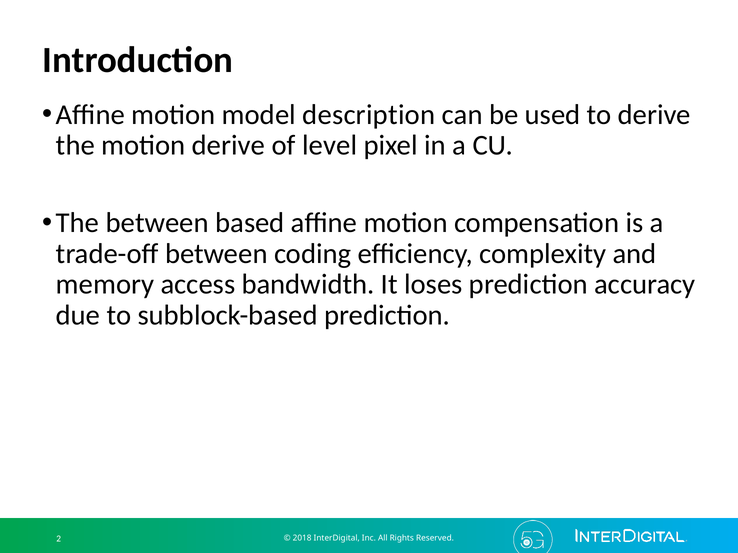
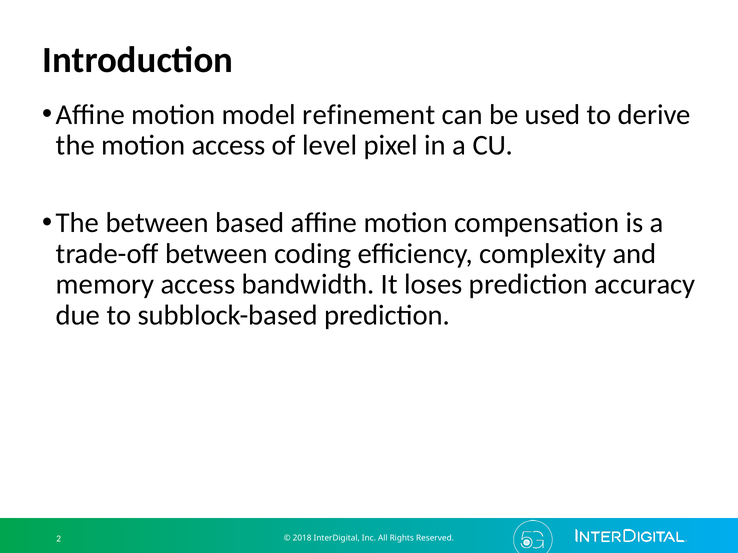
description: description -> refinement
motion derive: derive -> access
